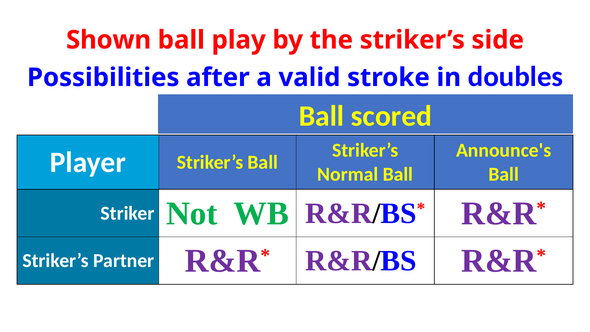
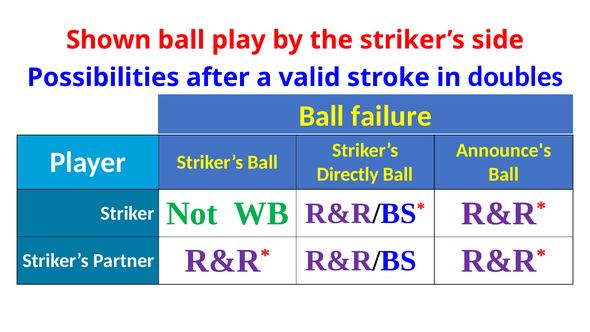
scored: scored -> failure
Normal: Normal -> Directly
